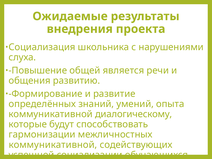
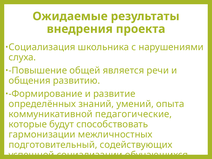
диалогическому: диалогическому -> педагогические
коммуникативной at (53, 145): коммуникативной -> подготовительный
